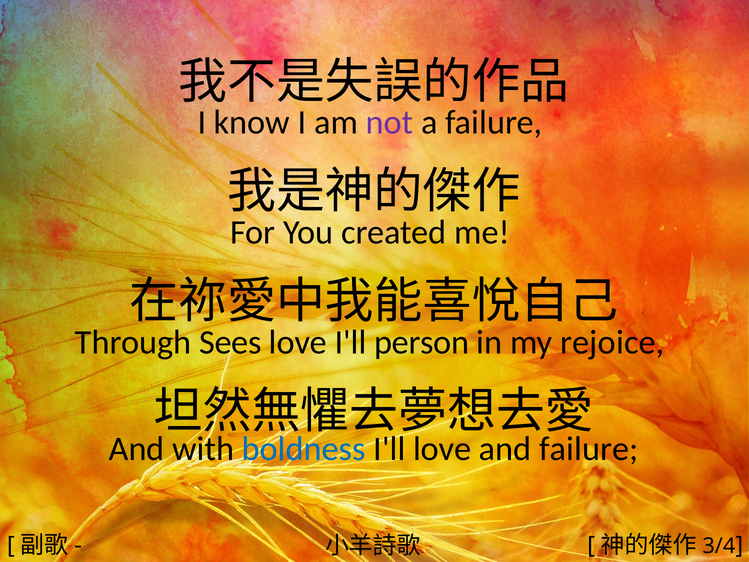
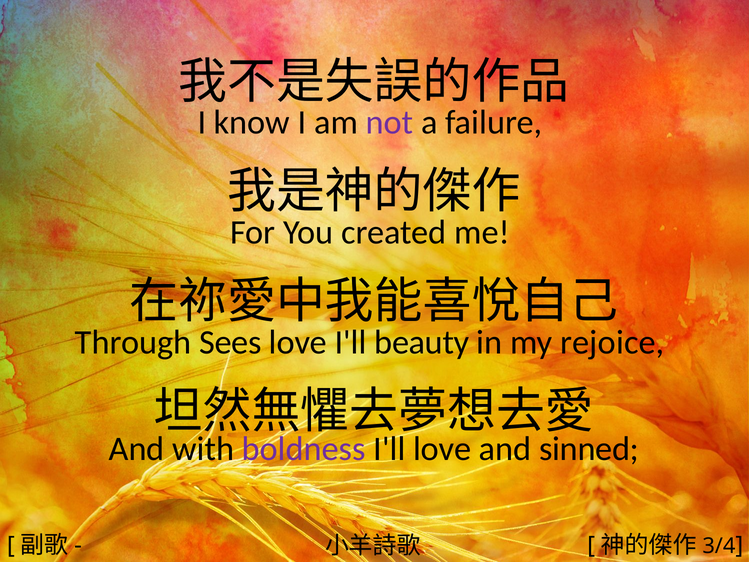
person: person -> beauty
boldness colour: blue -> purple
and failure: failure -> sinned
